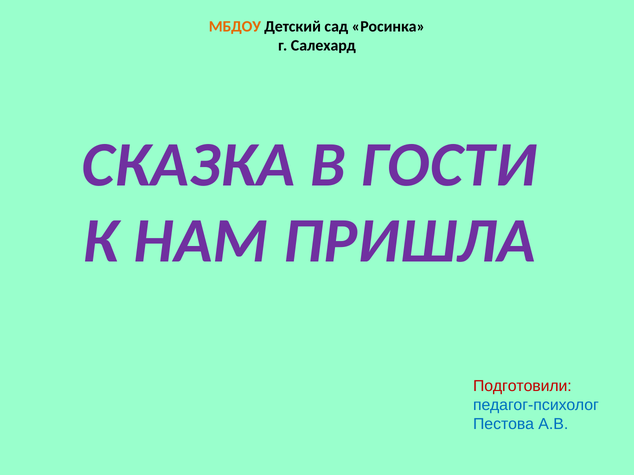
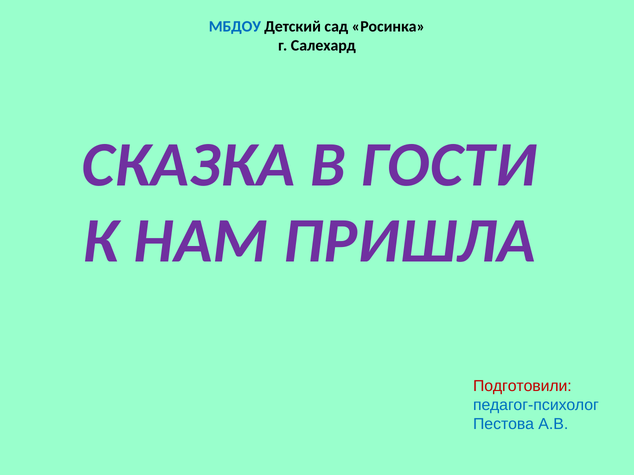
МБДОУ colour: orange -> blue
